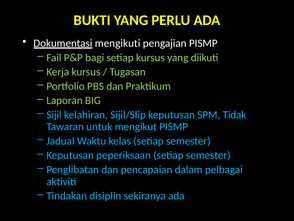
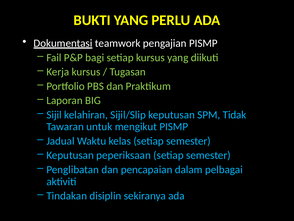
mengikuti: mengikuti -> teamwork
